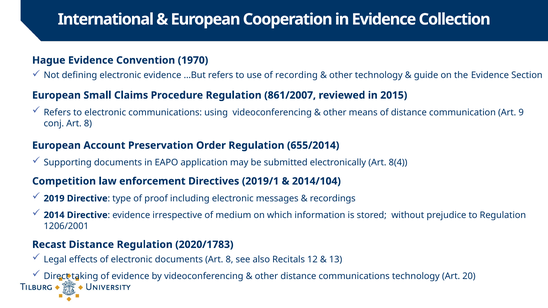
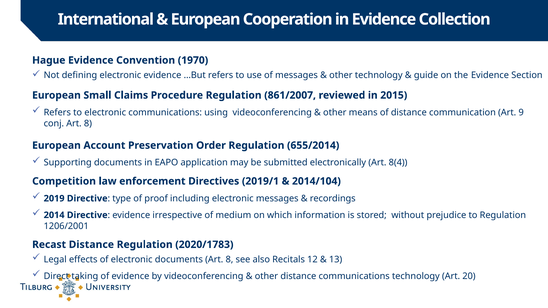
of recording: recording -> messages
